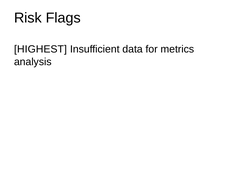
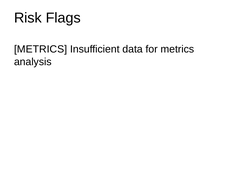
HIGHEST at (41, 49): HIGHEST -> METRICS
